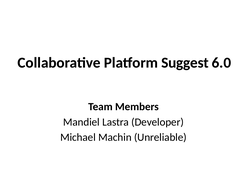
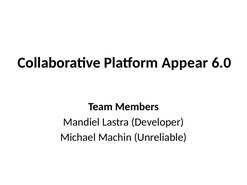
Suggest: Suggest -> Appear
